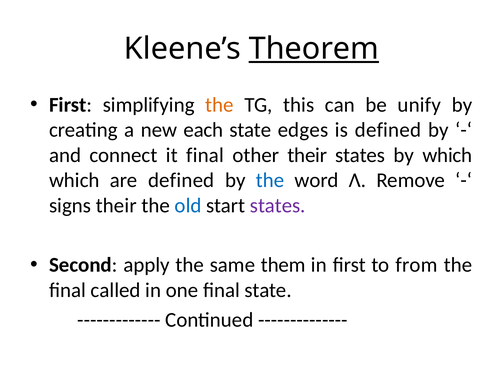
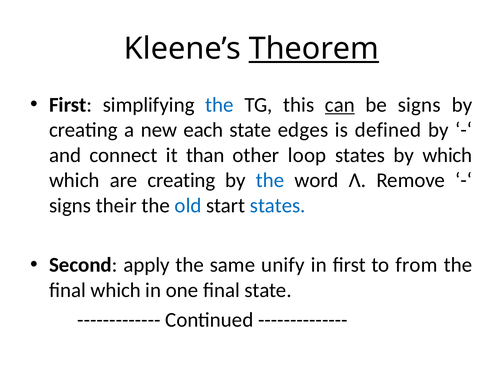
the at (219, 105) colour: orange -> blue
can underline: none -> present
be unify: unify -> signs
it final: final -> than
other their: their -> loop
are defined: defined -> creating
states at (278, 205) colour: purple -> blue
them: them -> unify
final called: called -> which
